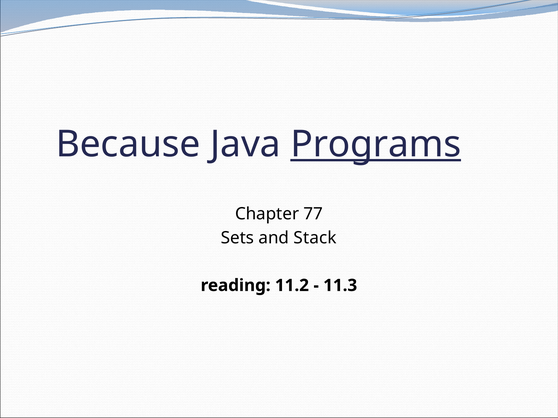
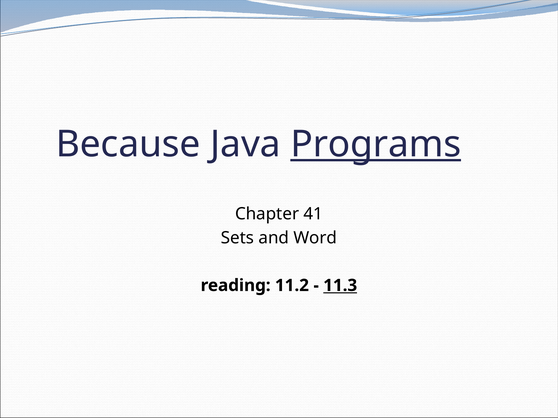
77: 77 -> 41
Stack: Stack -> Word
11.3 underline: none -> present
